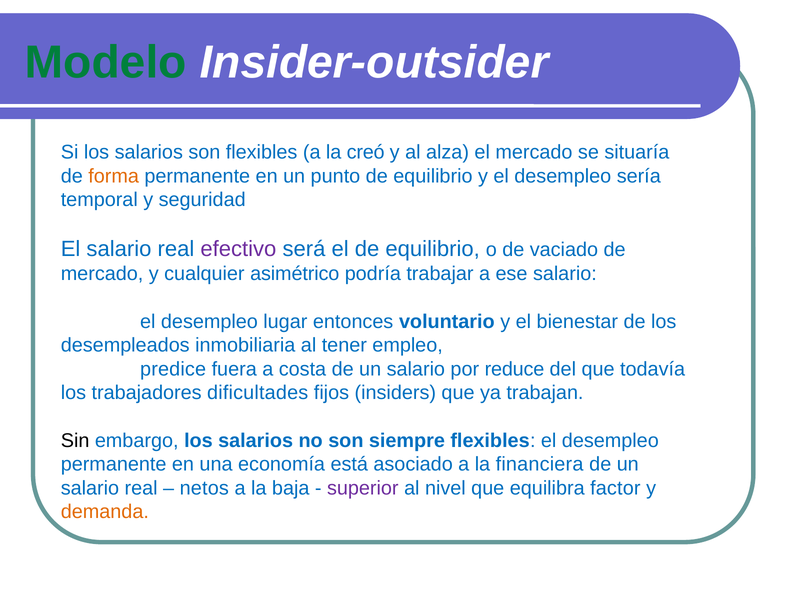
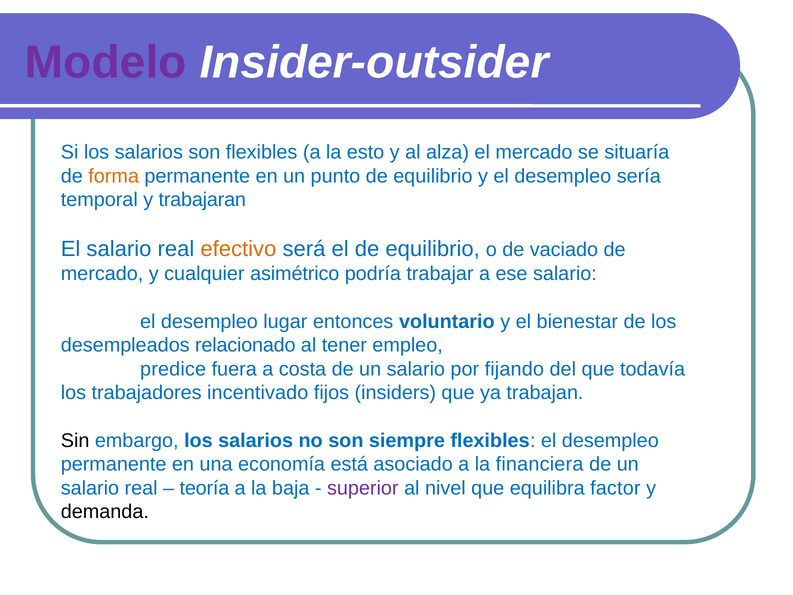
Modelo colour: green -> purple
creó: creó -> esto
seguridad: seguridad -> trabajaran
efectivo colour: purple -> orange
inmobiliaria: inmobiliaria -> relacionado
reduce: reduce -> fijando
dificultades: dificultades -> incentivado
netos: netos -> teoría
demanda colour: orange -> black
